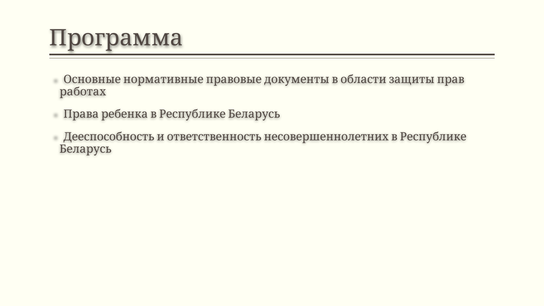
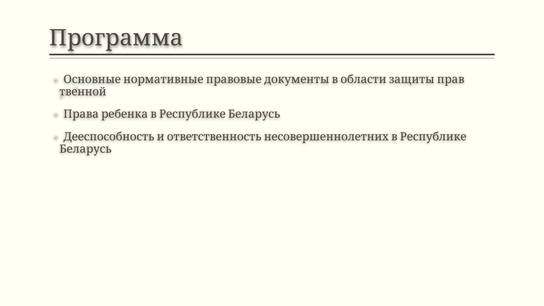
работах: работах -> твенной
